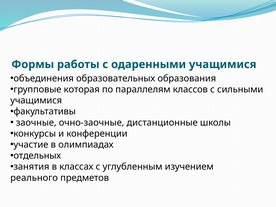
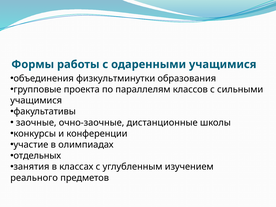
образовательных: образовательных -> физкультминутки
которая: которая -> проекта
